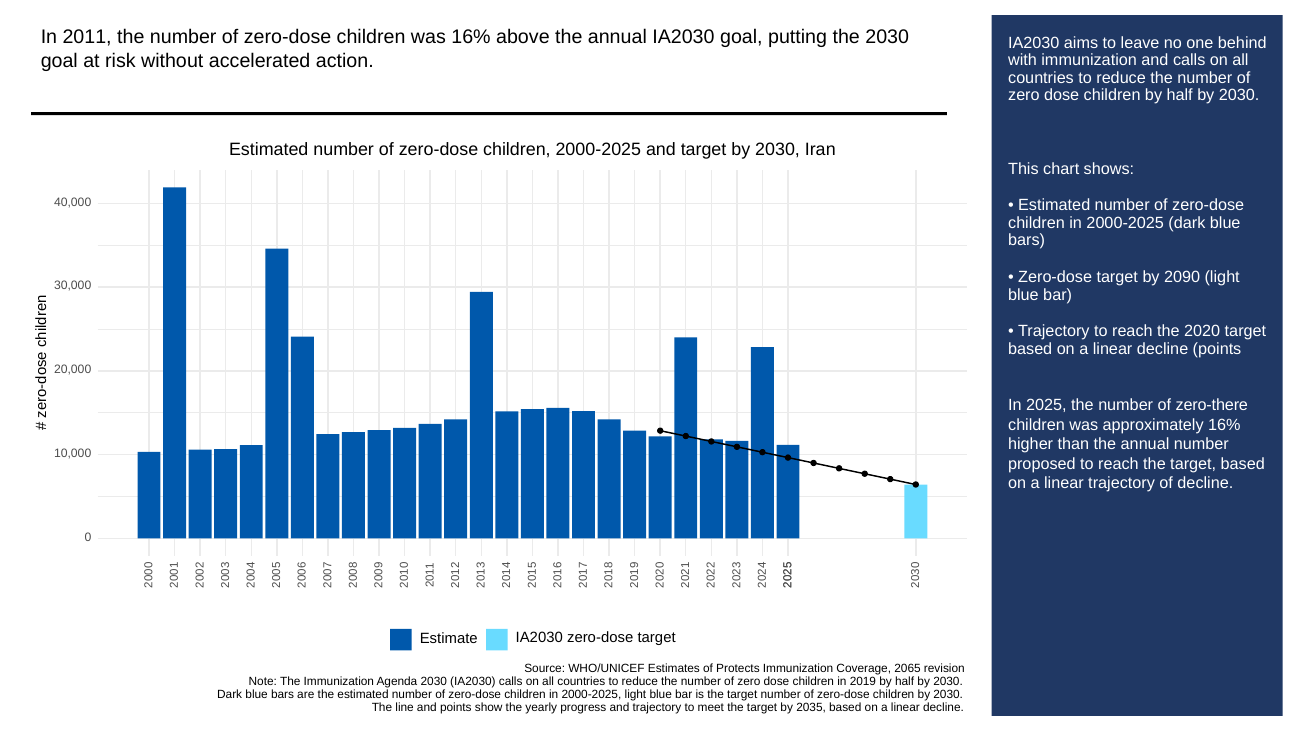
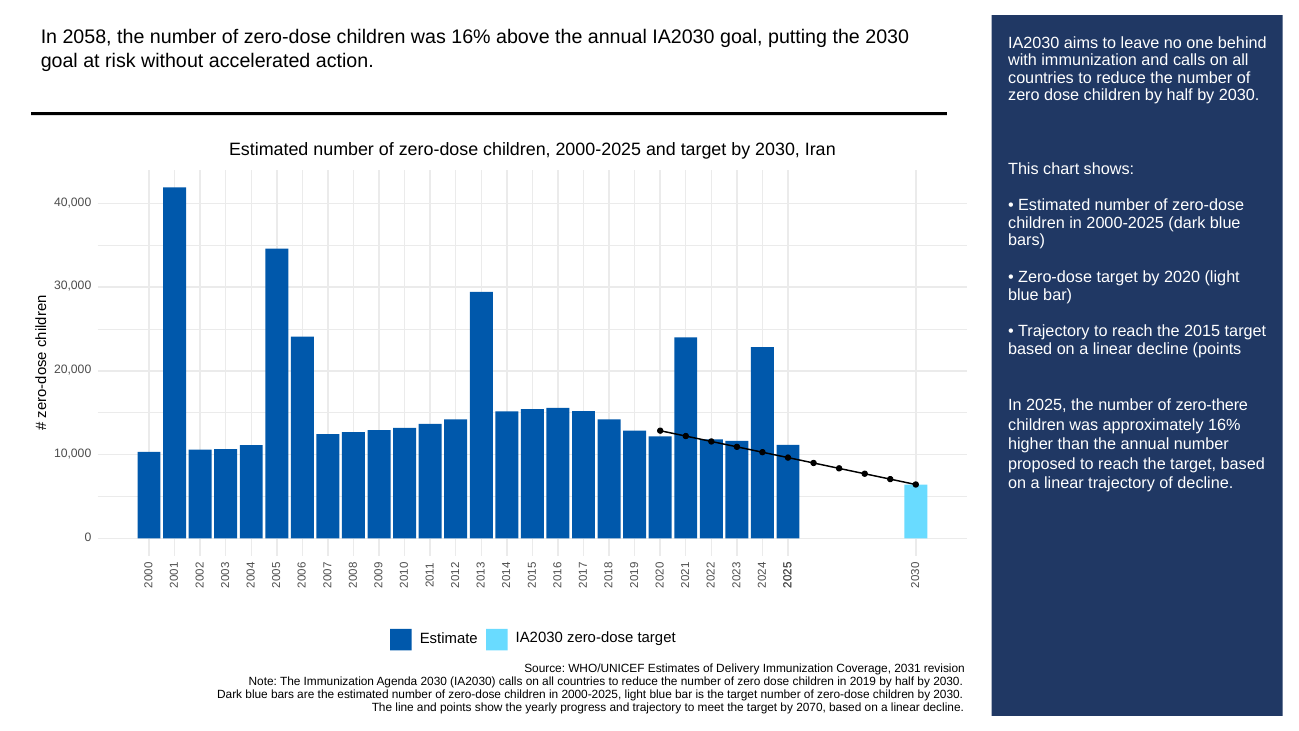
2011: 2011 -> 2058
2090: 2090 -> 2020
2020: 2020 -> 2015
Protects: Protects -> Delivery
2065: 2065 -> 2031
2035: 2035 -> 2070
